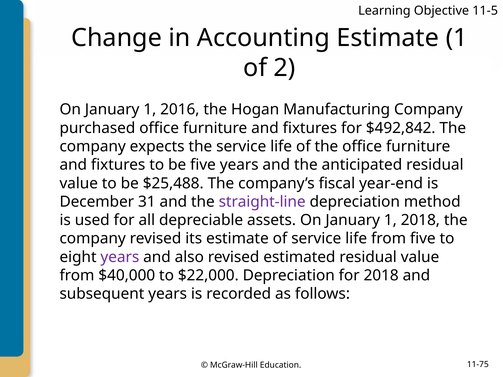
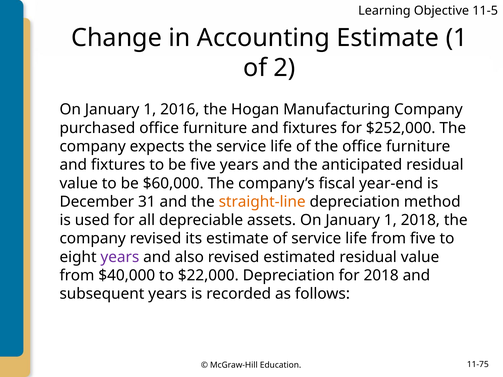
$492,842: $492,842 -> $252,000
$25,488: $25,488 -> $60,000
straight-line colour: purple -> orange
